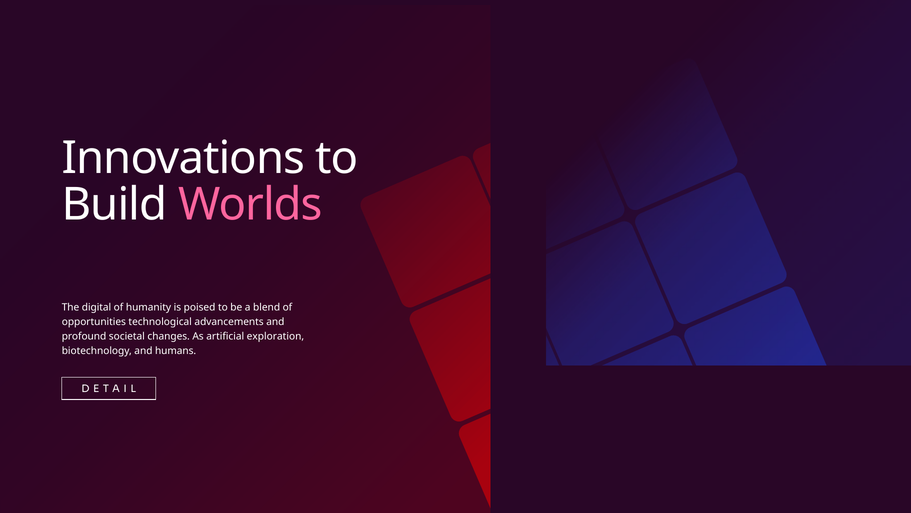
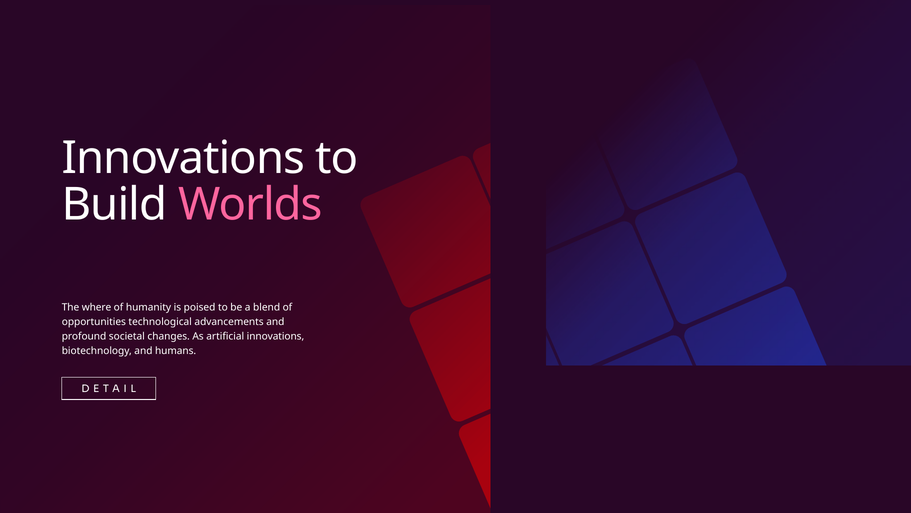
digital: digital -> where
artificial exploration: exploration -> innovations
